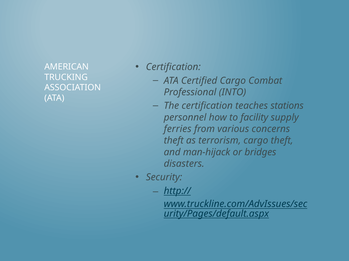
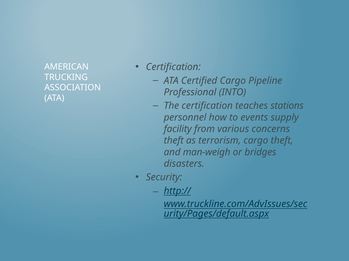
Combat: Combat -> Pipeline
facility: facility -> events
ferries: ferries -> facility
man-hijack: man-hijack -> man-weigh
